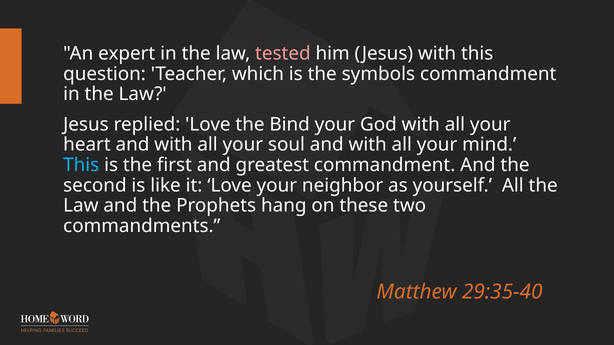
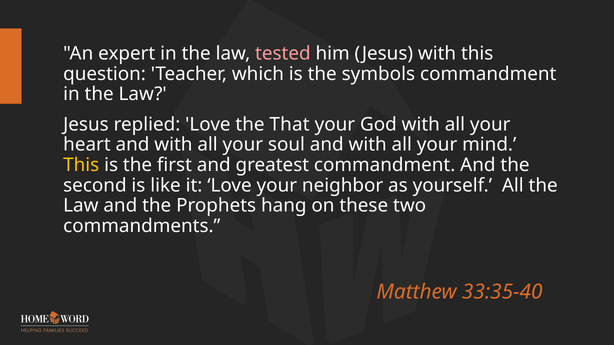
Bind: Bind -> That
This at (81, 165) colour: light blue -> yellow
29:35-40: 29:35-40 -> 33:35-40
